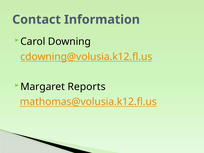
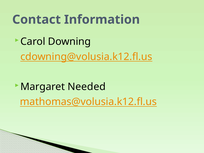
Reports: Reports -> Needed
